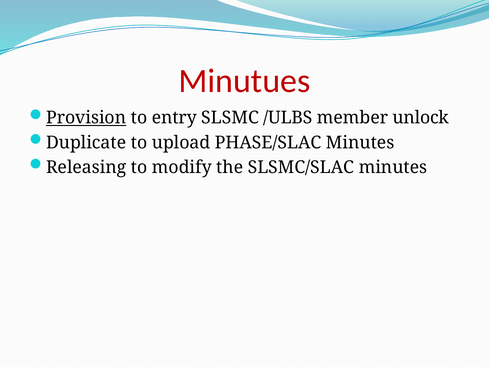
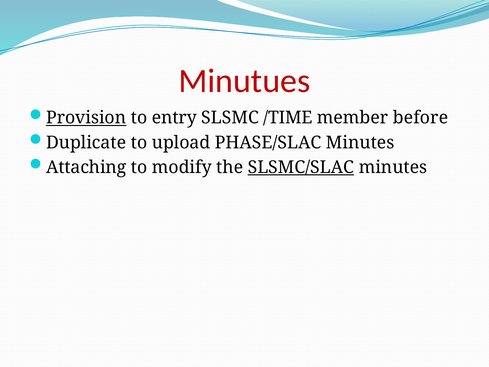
/ULBS: /ULBS -> /TIME
unlock: unlock -> before
Releasing: Releasing -> Attaching
SLSMC/SLAC underline: none -> present
